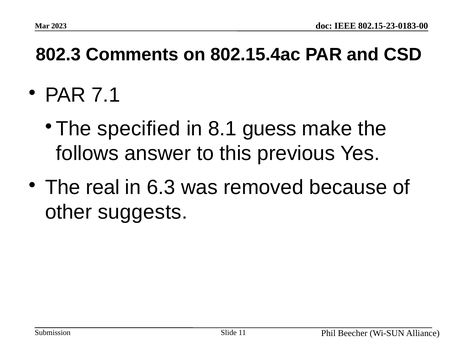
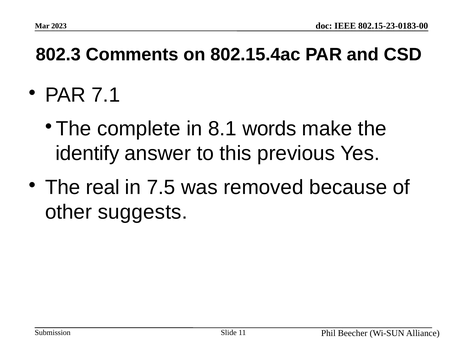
specified: specified -> complete
guess: guess -> words
follows: follows -> identify
6.3: 6.3 -> 7.5
